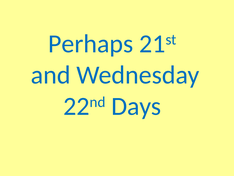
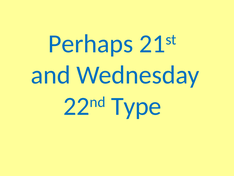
Days: Days -> Type
